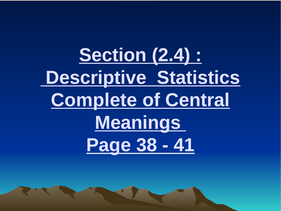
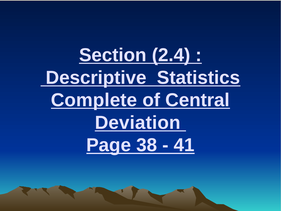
Meanings: Meanings -> Deviation
